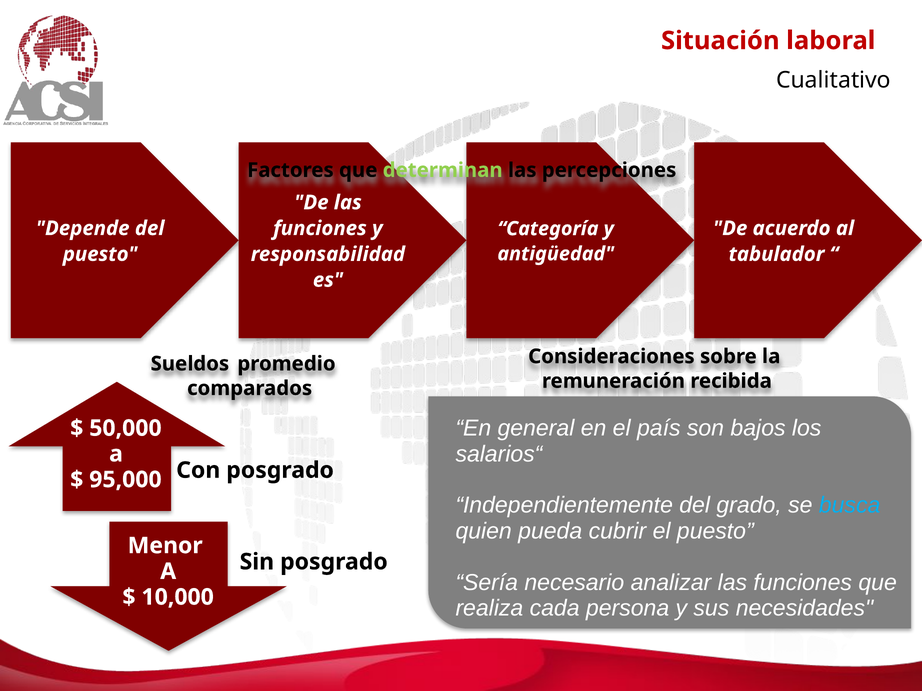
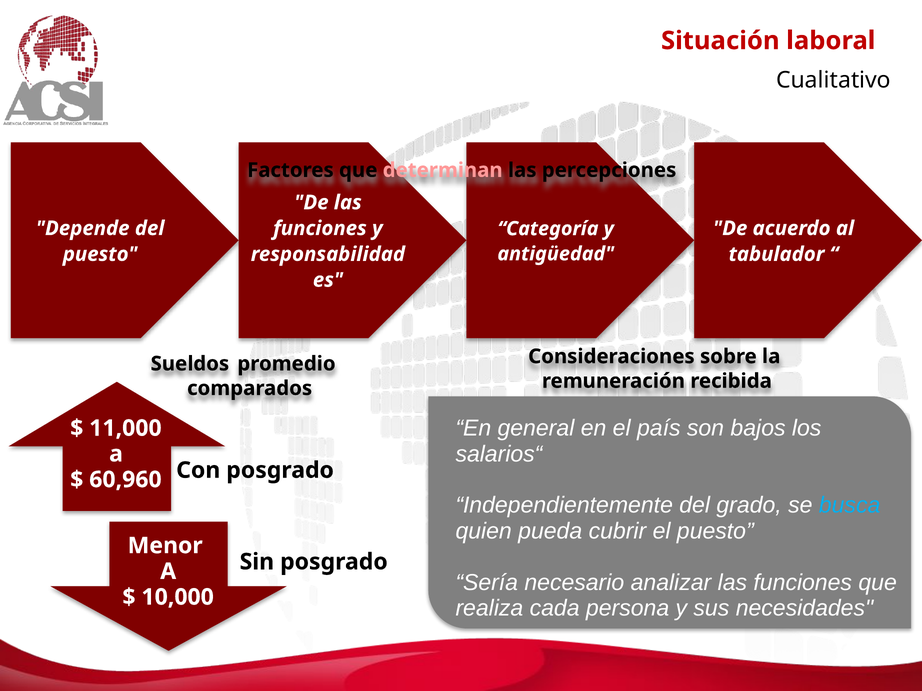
determinan colour: light green -> pink
50,000: 50,000 -> 11,000
95,000: 95,000 -> 60,960
